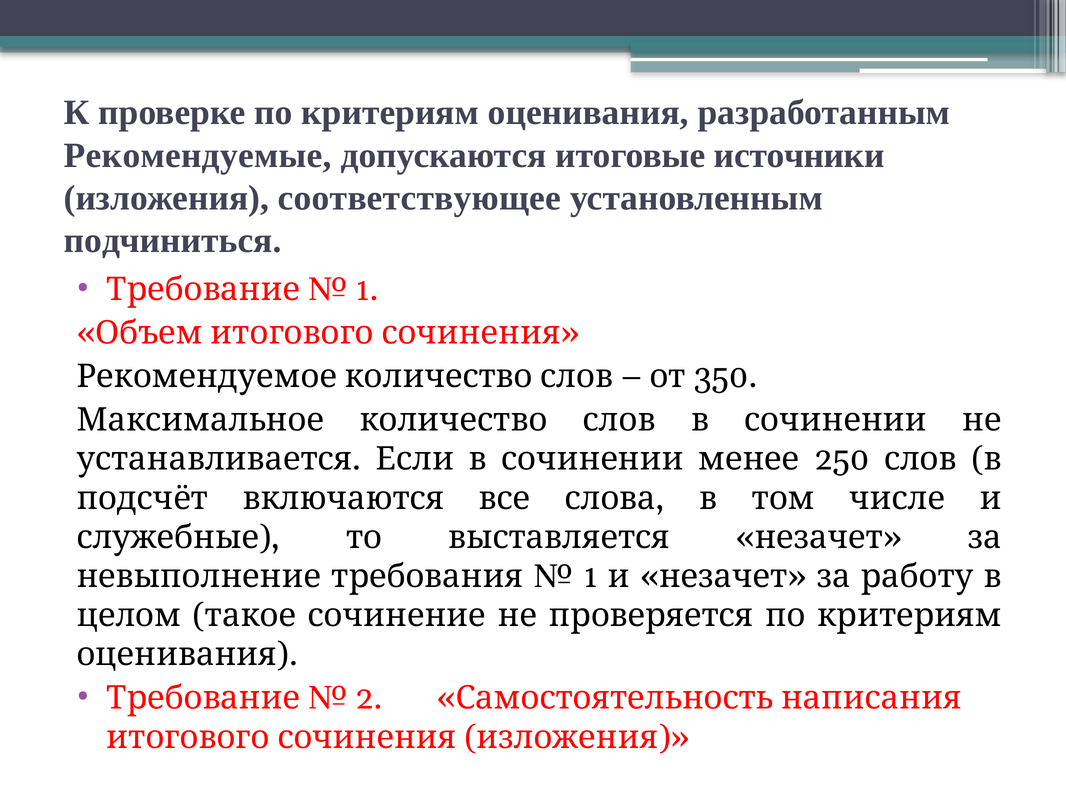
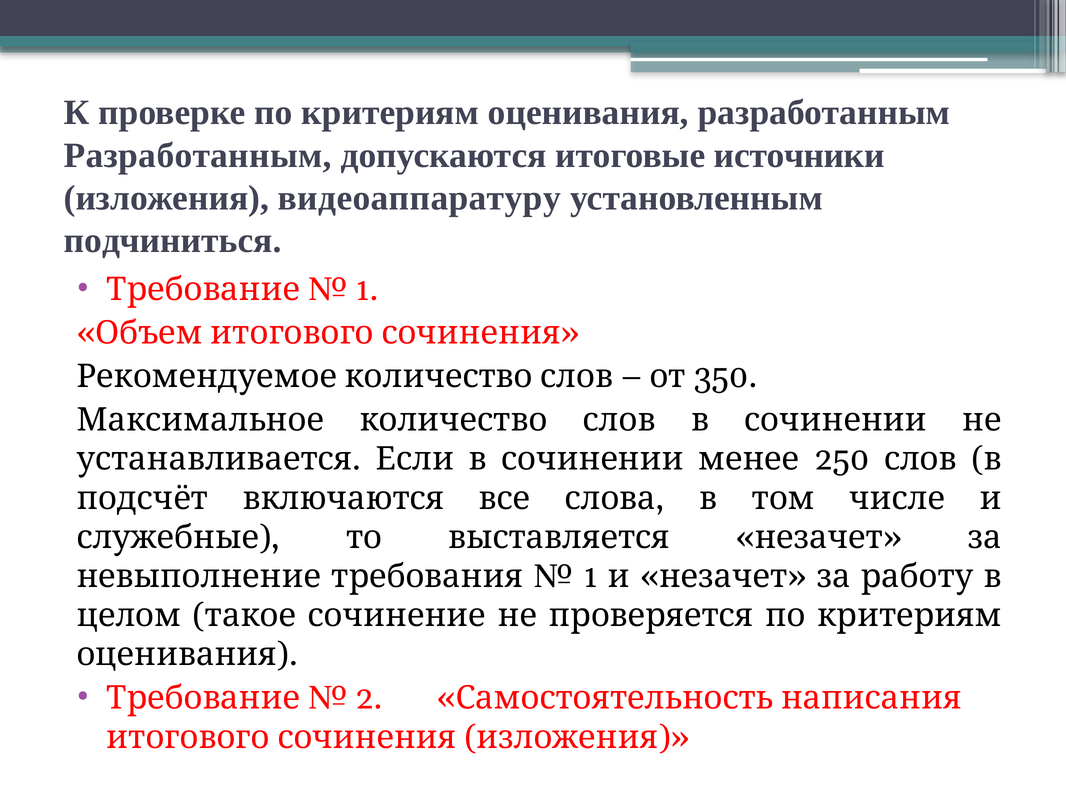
Рекомендуемые at (198, 155): Рекомендуемые -> Разработанным
соответствующее: соответствующее -> видеоаппаратуру
